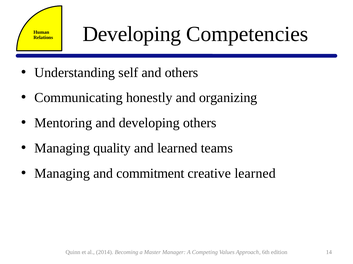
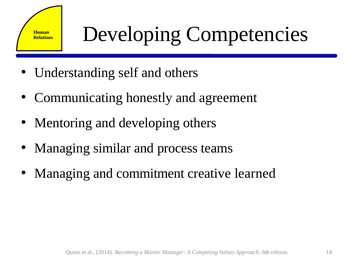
organizing: organizing -> agreement
quality: quality -> similar
and learned: learned -> process
